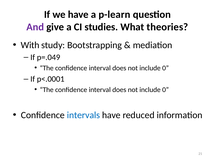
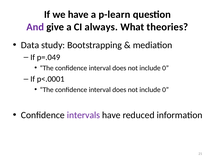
studies: studies -> always
With: With -> Data
intervals colour: blue -> purple
